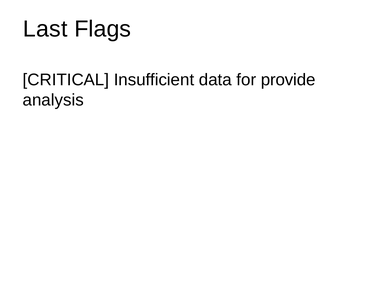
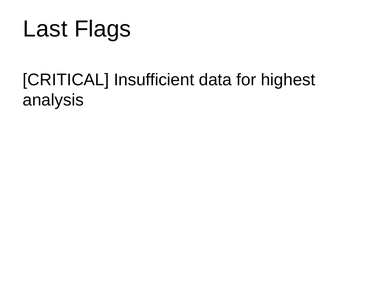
provide: provide -> highest
